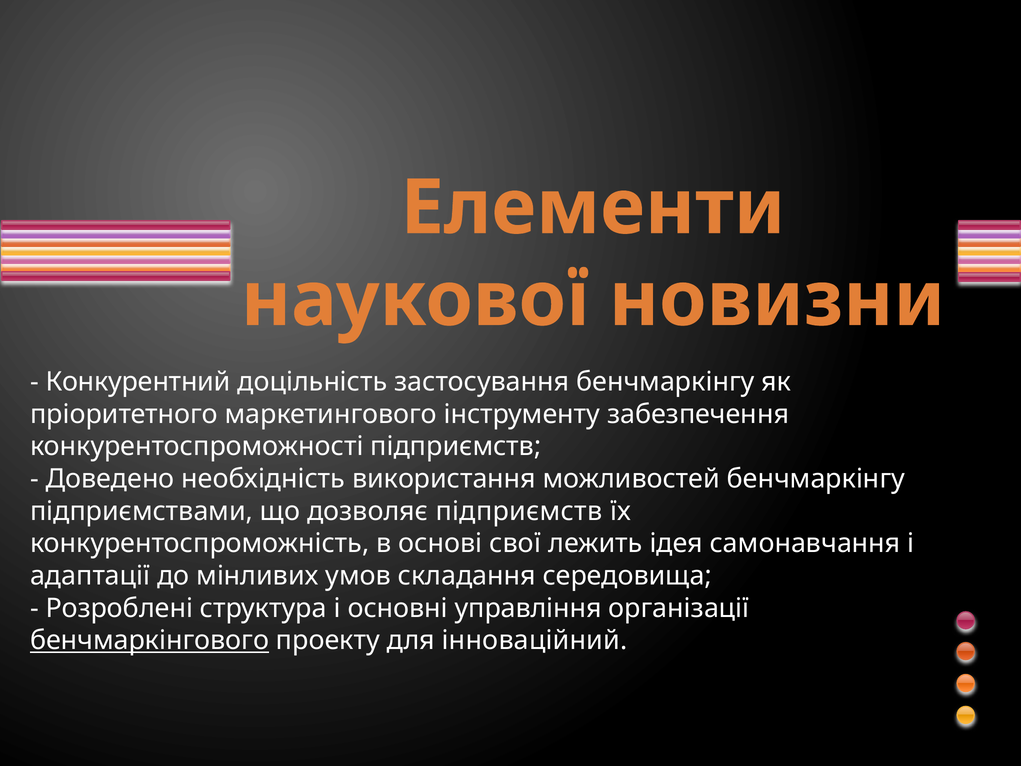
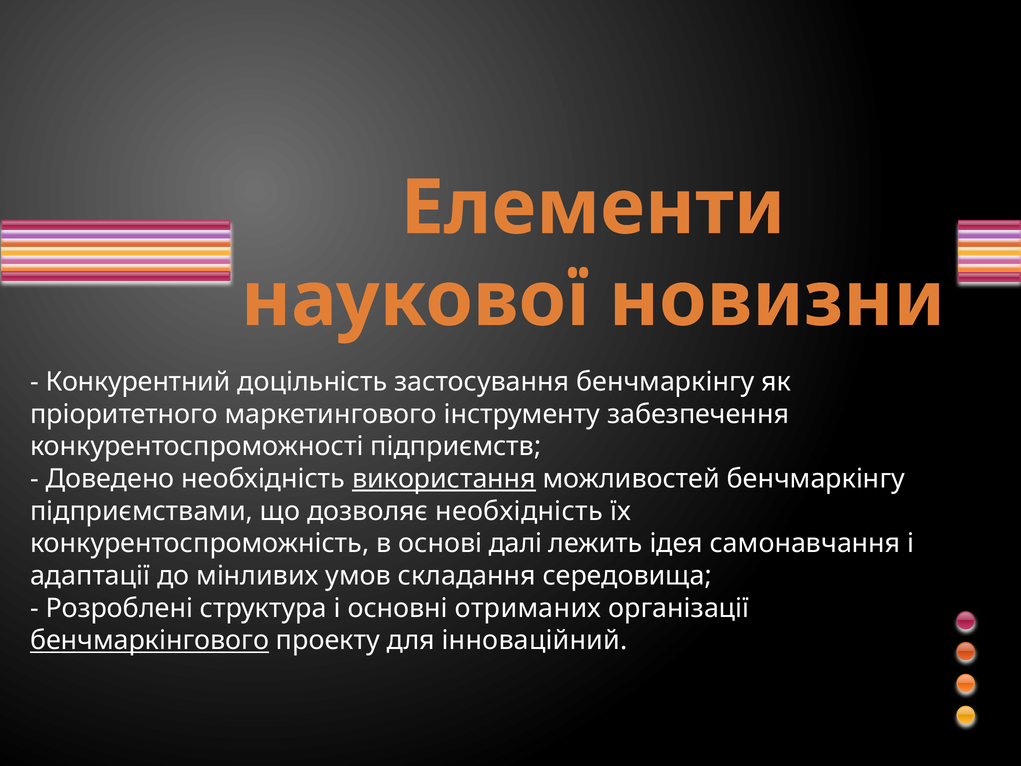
використання underline: none -> present
дозволяє підприємств: підприємств -> необхідність
свої: свої -> далі
управління: управління -> отриманих
